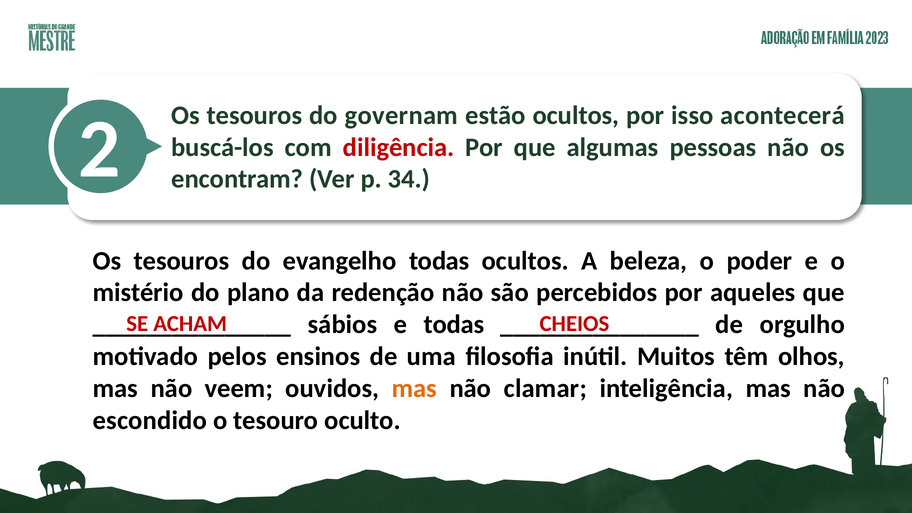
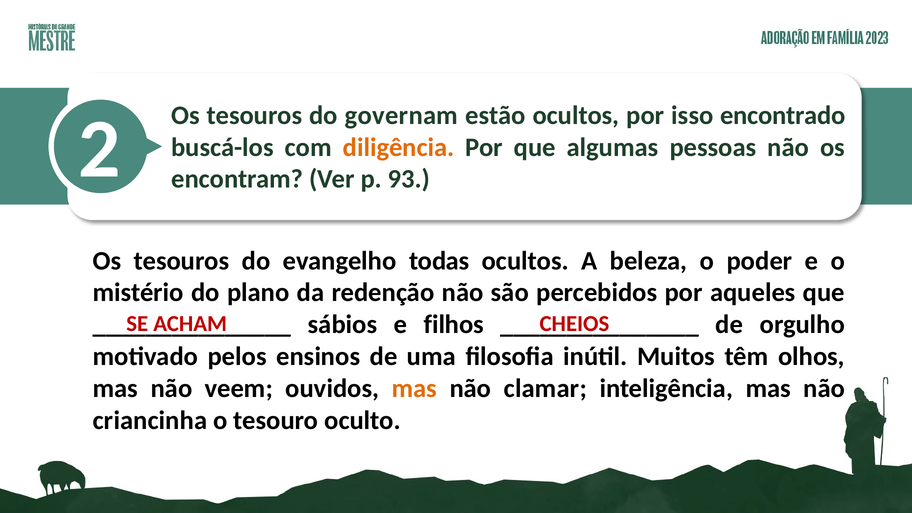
acontecerá: acontecerá -> encontrado
diligência colour: red -> orange
34: 34 -> 93
e todas: todas -> filhos
escondido: escondido -> criancinha
